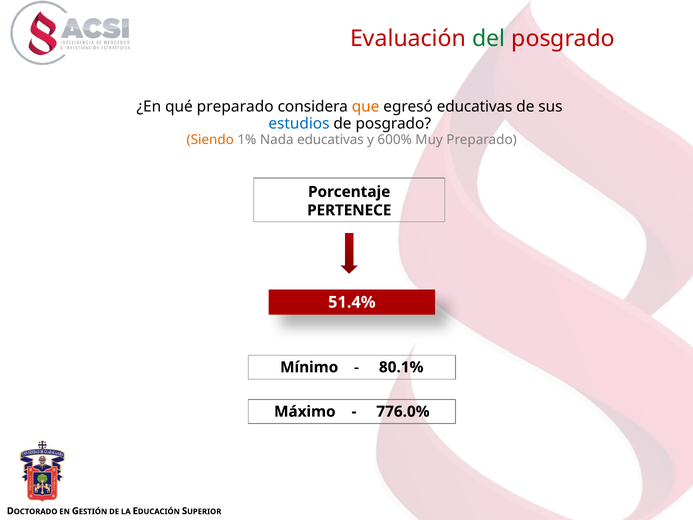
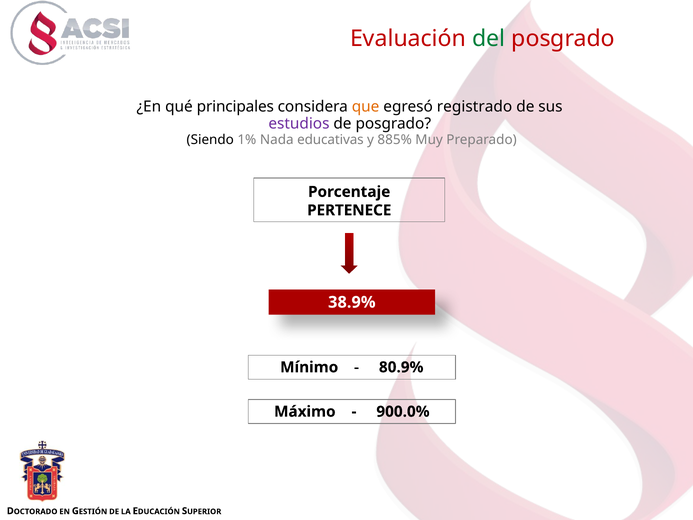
qué preparado: preparado -> principales
egresó educativas: educativas -> registrado
estudios colour: blue -> purple
Siendo colour: orange -> black
600%: 600% -> 885%
51.4%: 51.4% -> 38.9%
80.1%: 80.1% -> 80.9%
776.0%: 776.0% -> 900.0%
